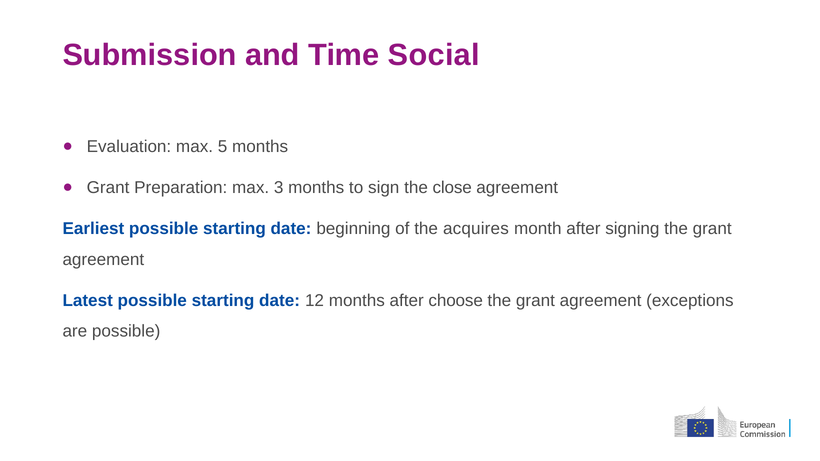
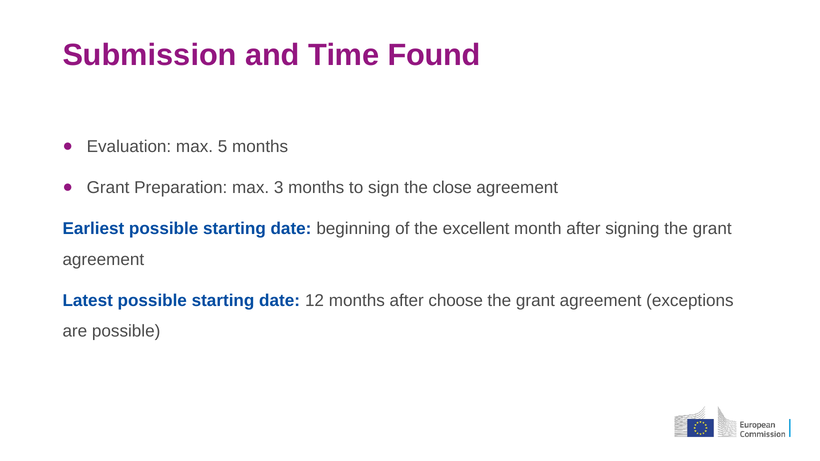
Social: Social -> Found
acquires: acquires -> excellent
